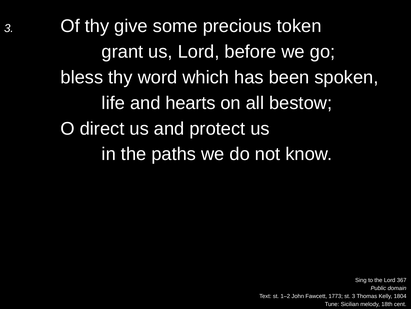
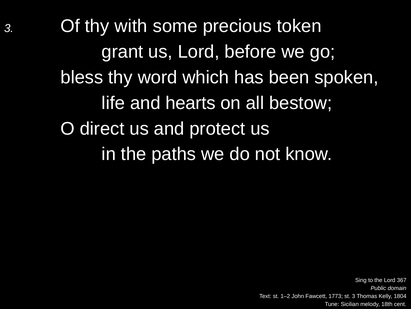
give: give -> with
